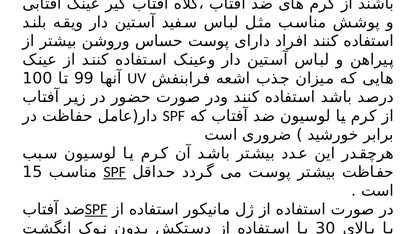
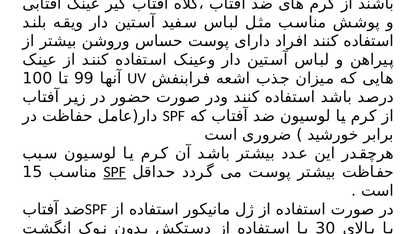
SPF at (96, 209) underline: present -> none
